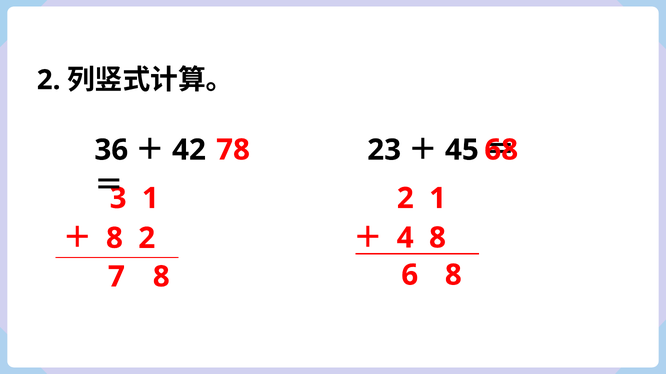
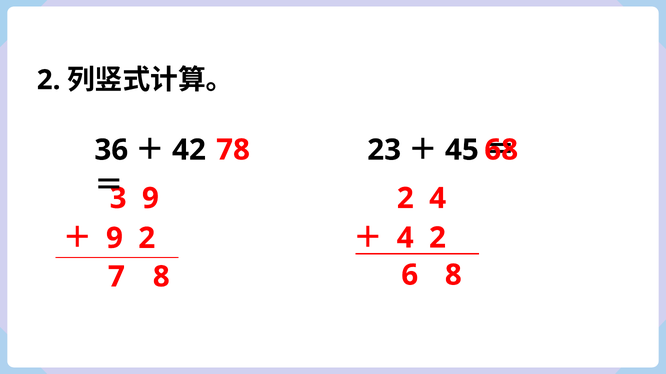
3 1: 1 -> 9
2 1: 1 -> 4
4 8: 8 -> 2
8 at (114, 239): 8 -> 9
